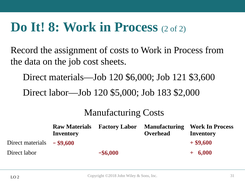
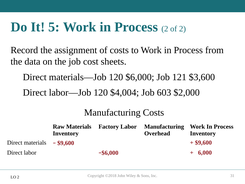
8: 8 -> 5
$5,000: $5,000 -> $4,004
183: 183 -> 603
